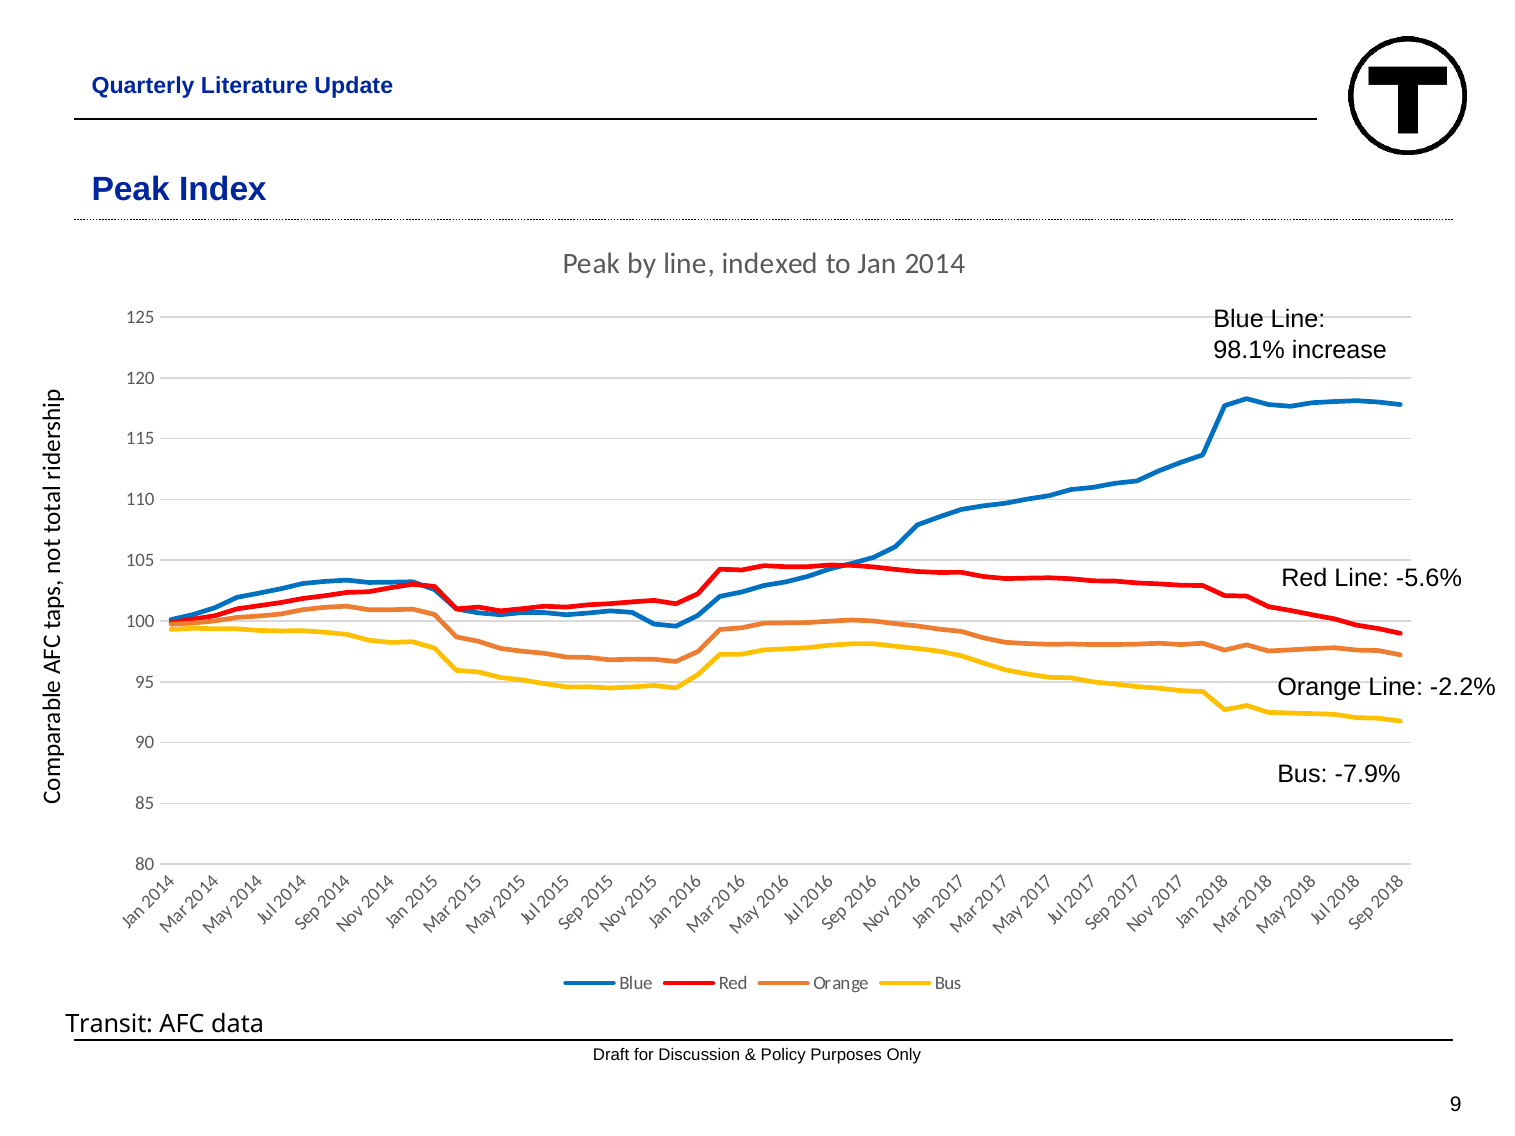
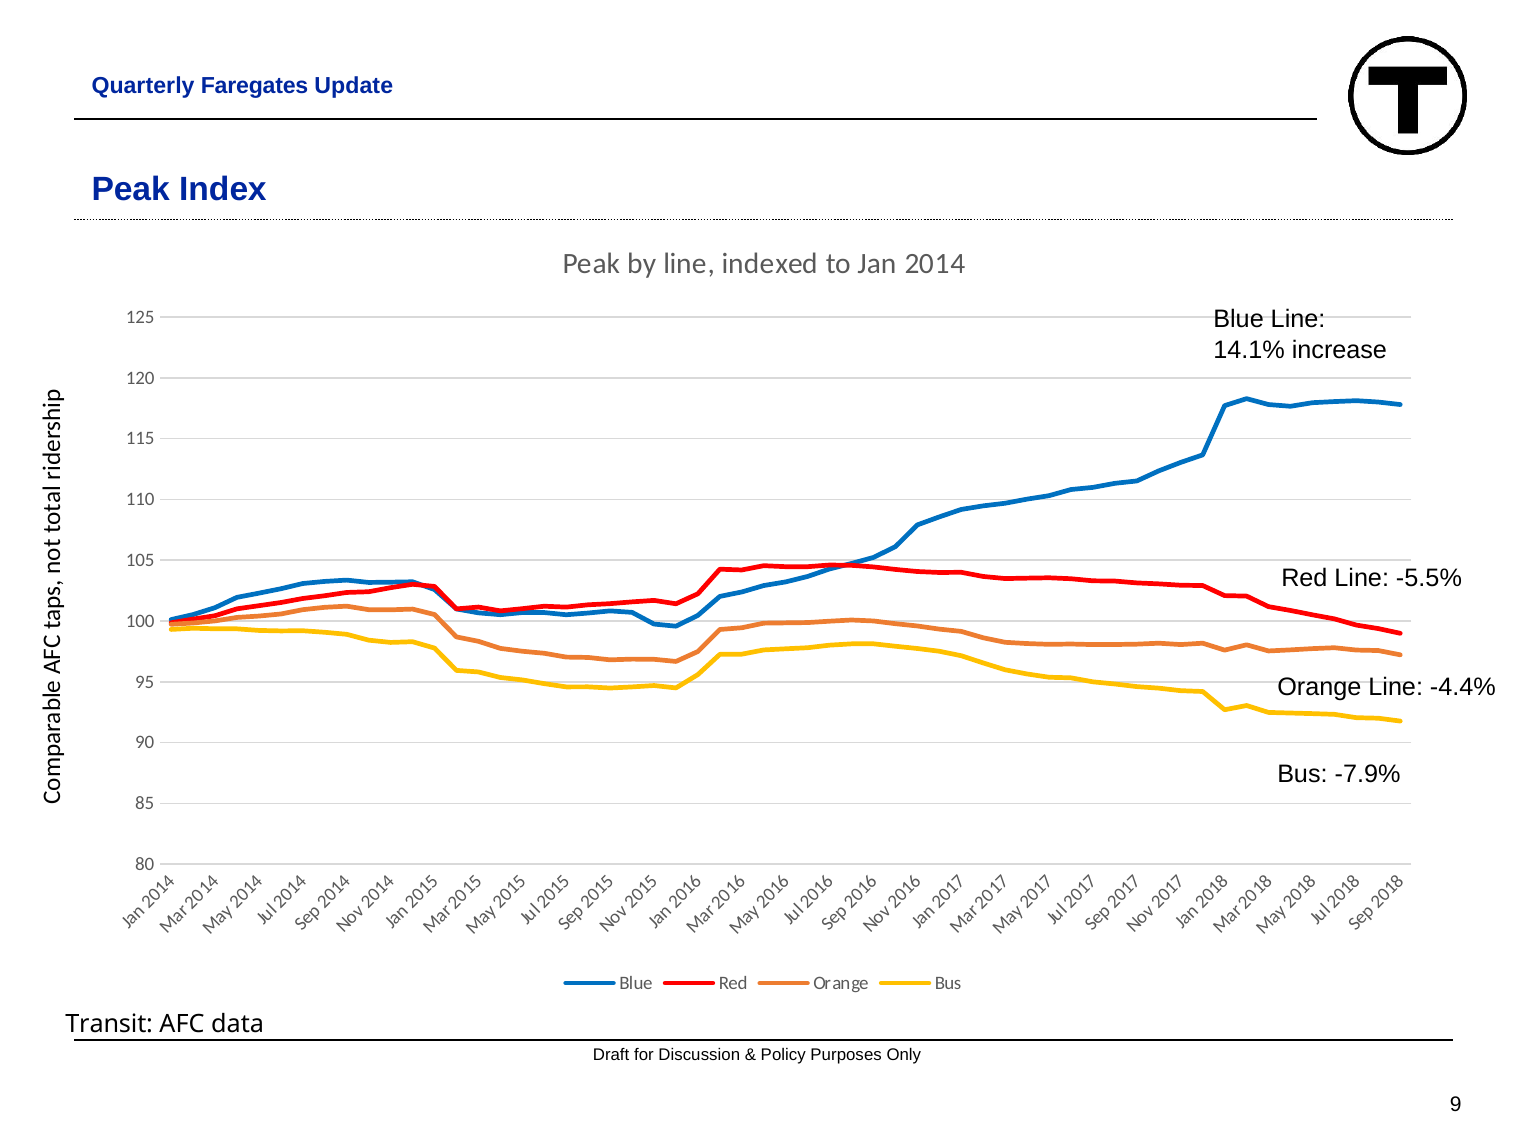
Literature: Literature -> Faregates
98.1%: 98.1% -> 14.1%
-5.6%: -5.6% -> -5.5%
-2.2%: -2.2% -> -4.4%
